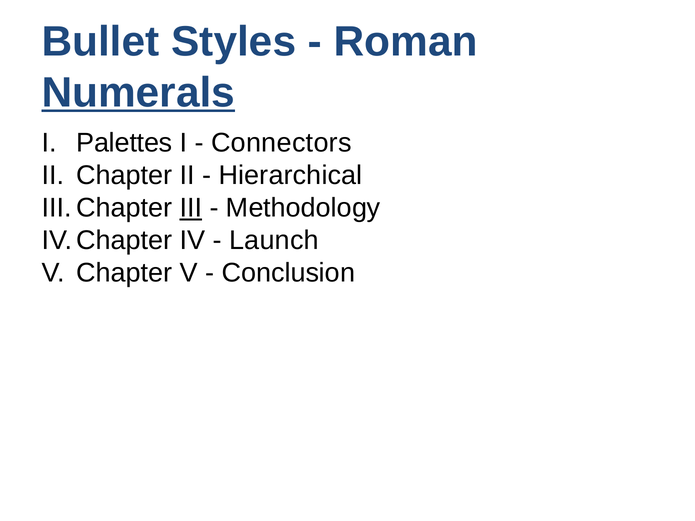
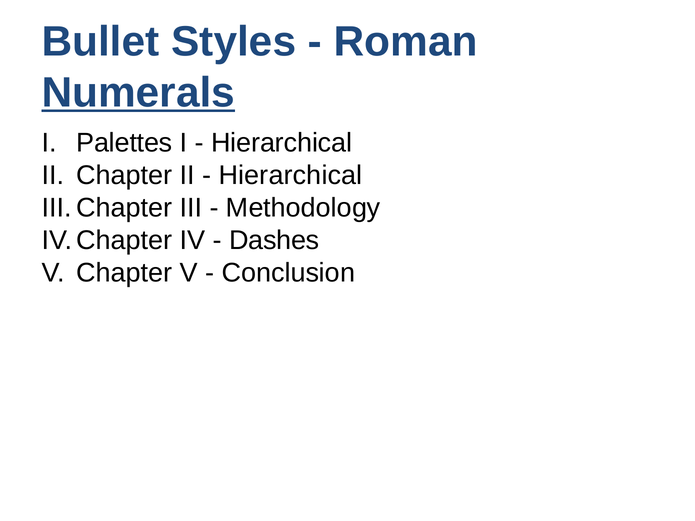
Connectors at (281, 143): Connectors -> Hierarchical
III underline: present -> none
Launch: Launch -> Dashes
